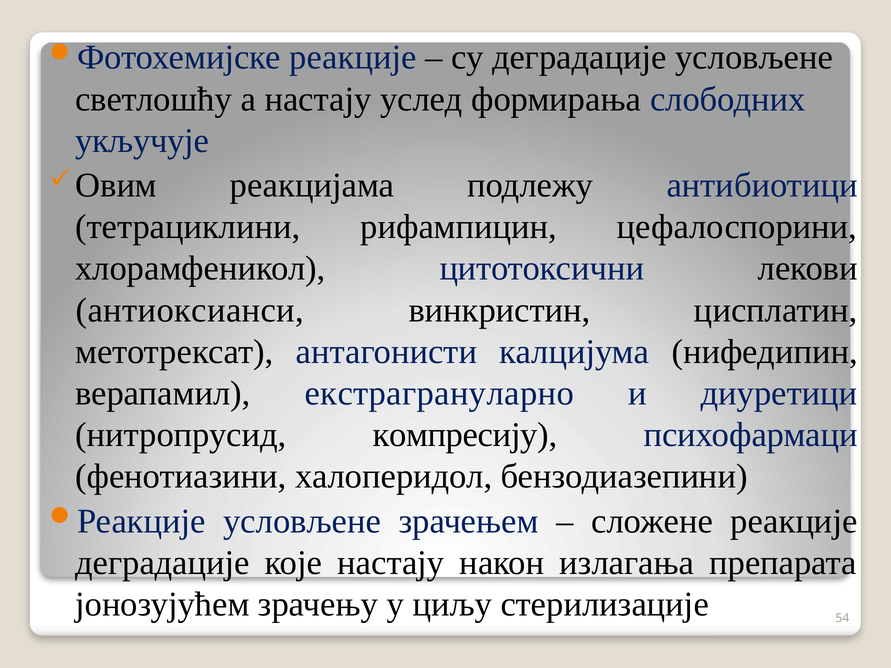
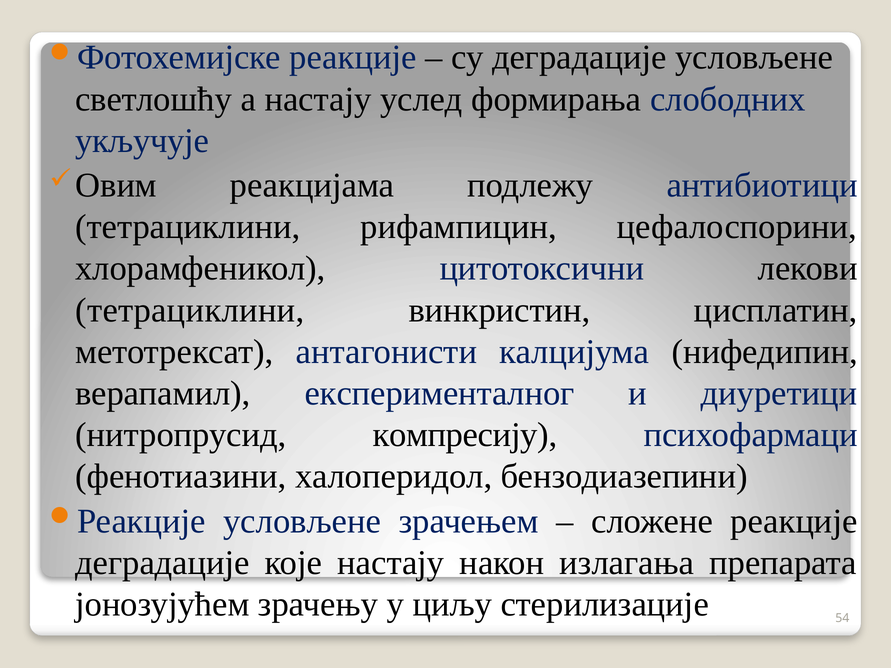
антиоксианси at (190, 310): антиоксианси -> тетрациклини
екстрагрануларно: екстрагрануларно -> експерименталног
